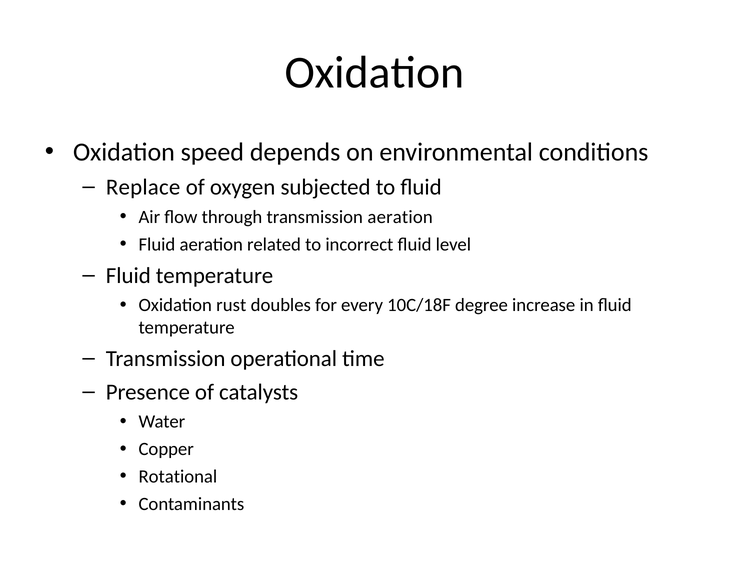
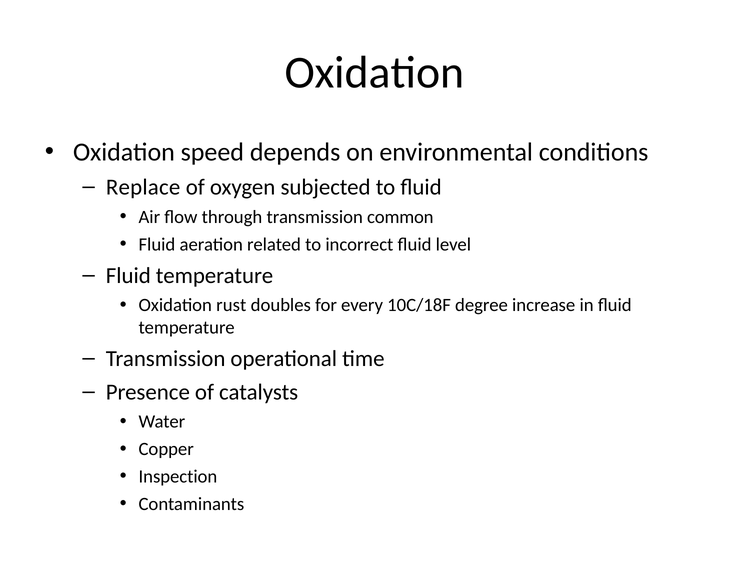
transmission aeration: aeration -> common
Rotational: Rotational -> Inspection
